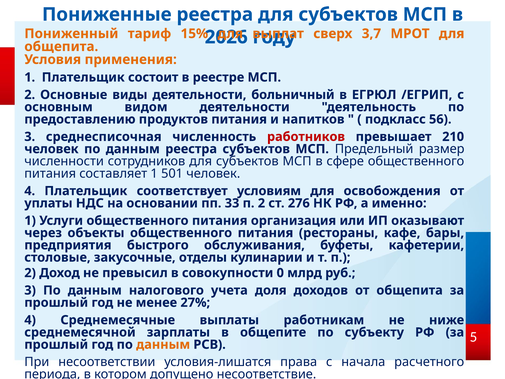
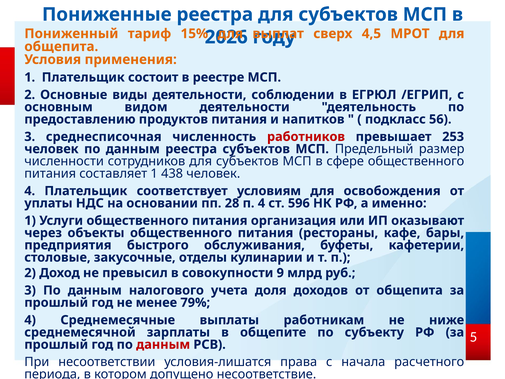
3,7: 3,7 -> 4,5
больничный: больничный -> соблюдении
210: 210 -> 253
501: 501 -> 438
33: 33 -> 28
2 at (261, 203): 2 -> 4
276: 276 -> 596
0: 0 -> 9
27%: 27% -> 79%
данным at (163, 344) colour: orange -> red
